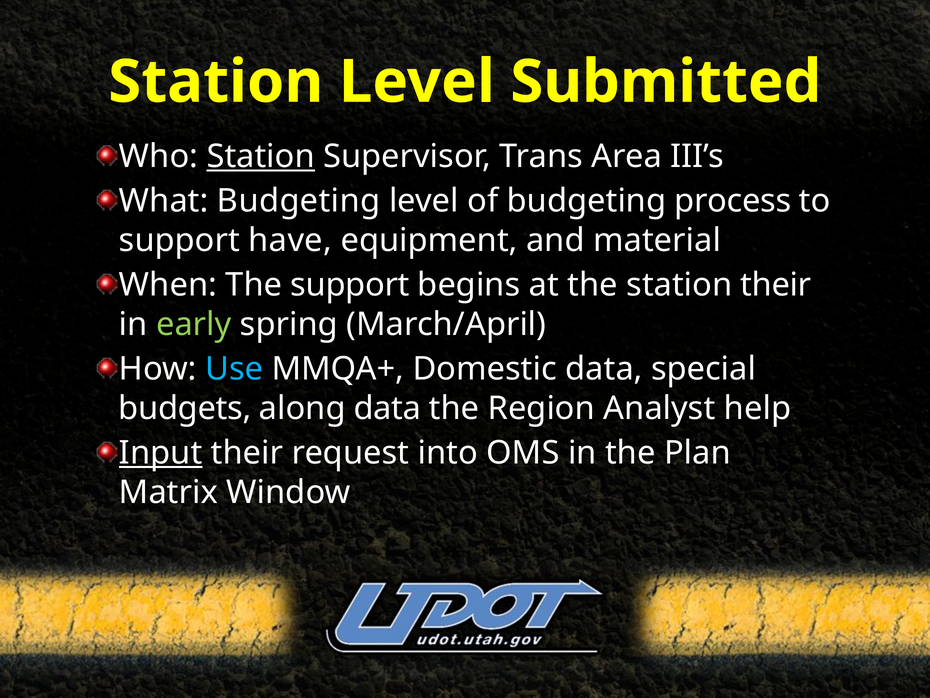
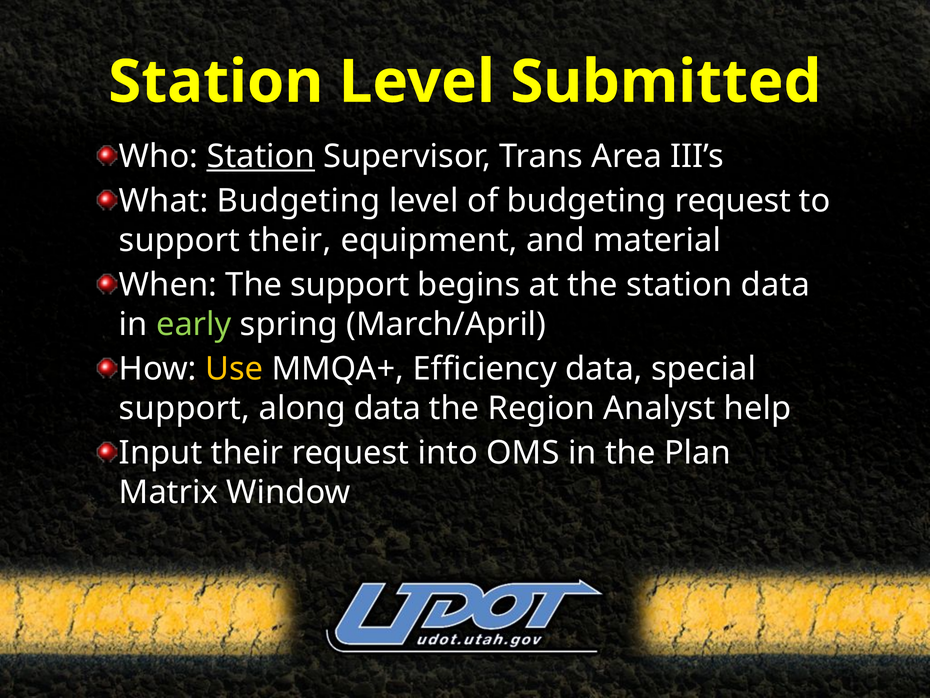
budgeting process: process -> request
support have: have -> their
station their: their -> data
Use colour: light blue -> yellow
Domestic: Domestic -> Efficiency
budgets at (185, 408): budgets -> support
Input underline: present -> none
